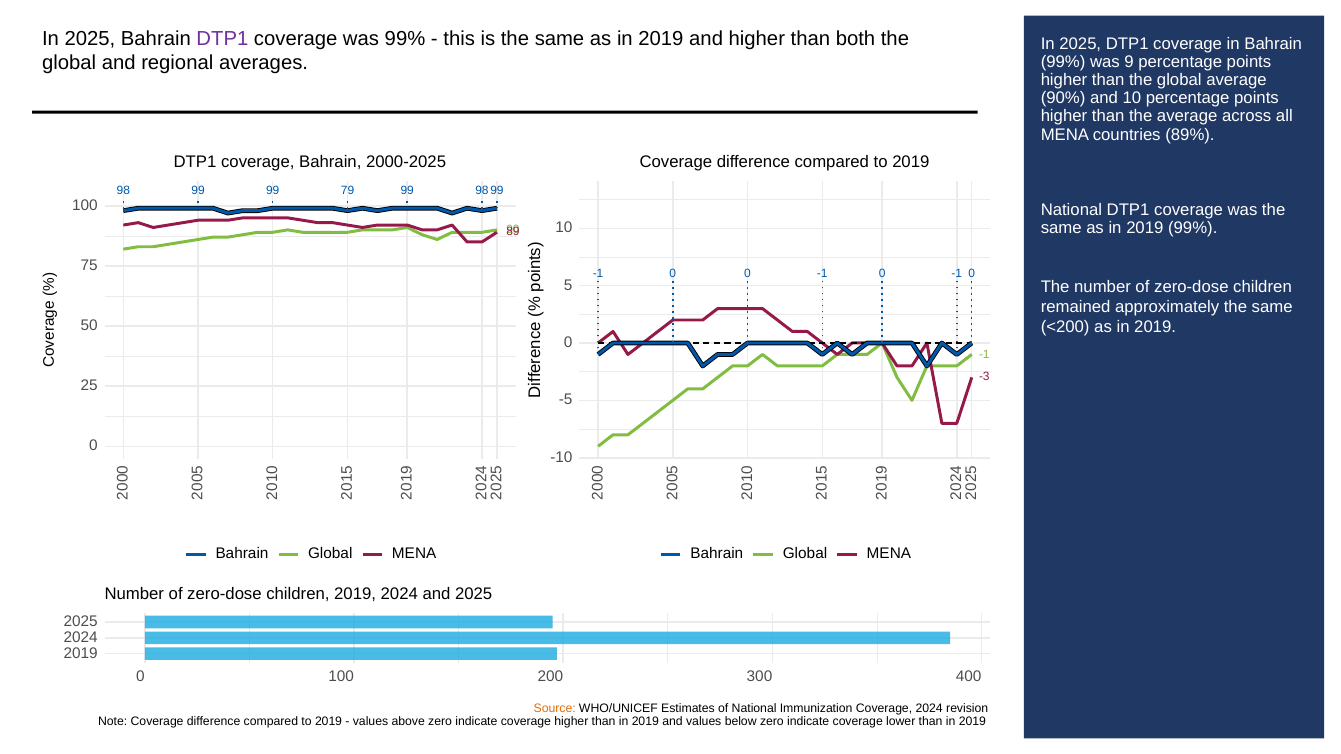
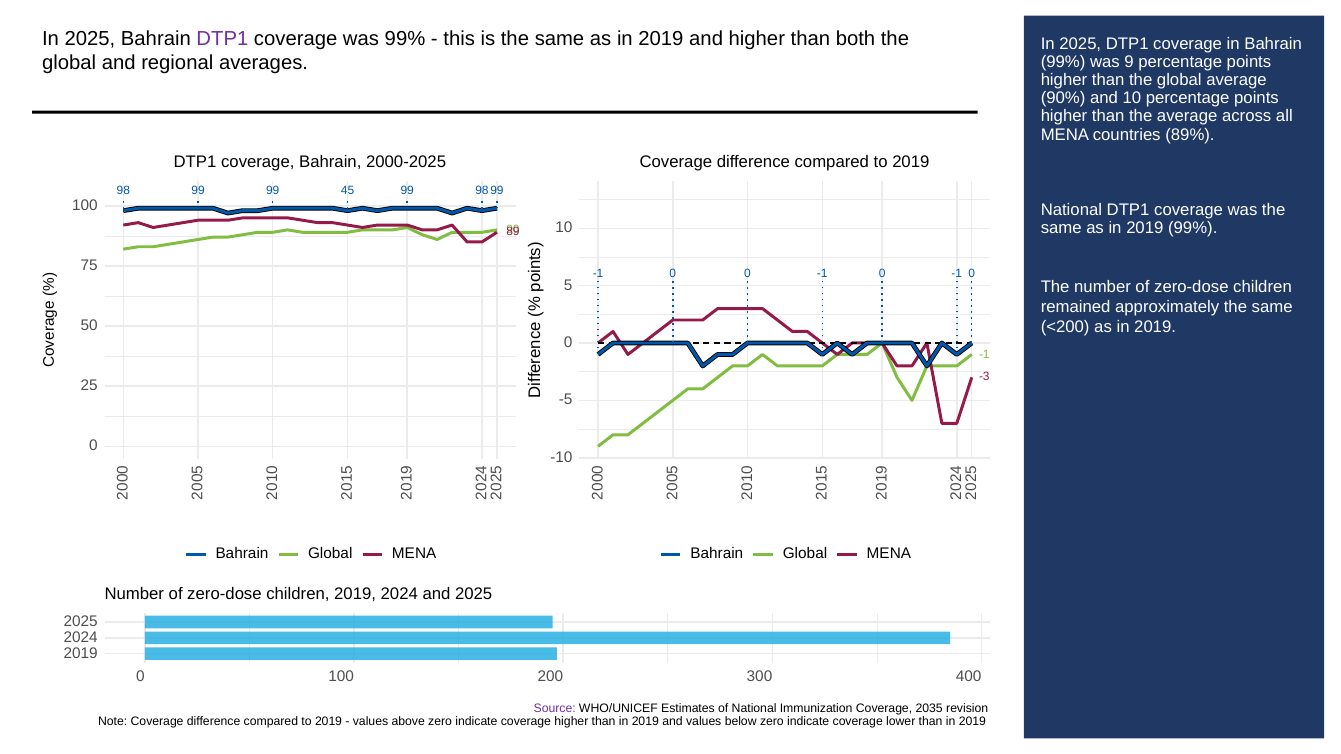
79: 79 -> 45
Source colour: orange -> purple
Coverage 2024: 2024 -> 2035
